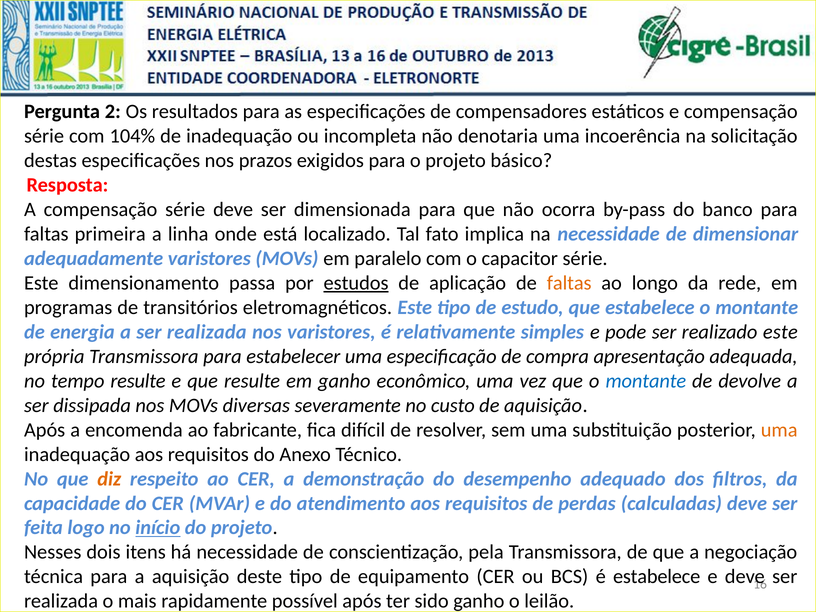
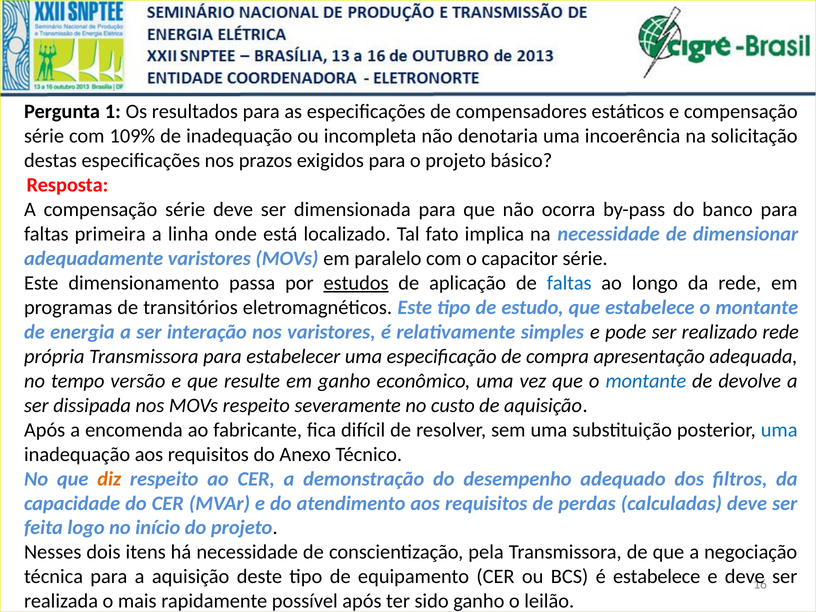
2: 2 -> 1
104%: 104% -> 109%
faltas at (569, 283) colour: orange -> blue
a ser realizada: realizada -> interação
realizado este: este -> rede
tempo resulte: resulte -> versão
MOVs diversas: diversas -> respeito
uma at (779, 430) colour: orange -> blue
início underline: present -> none
